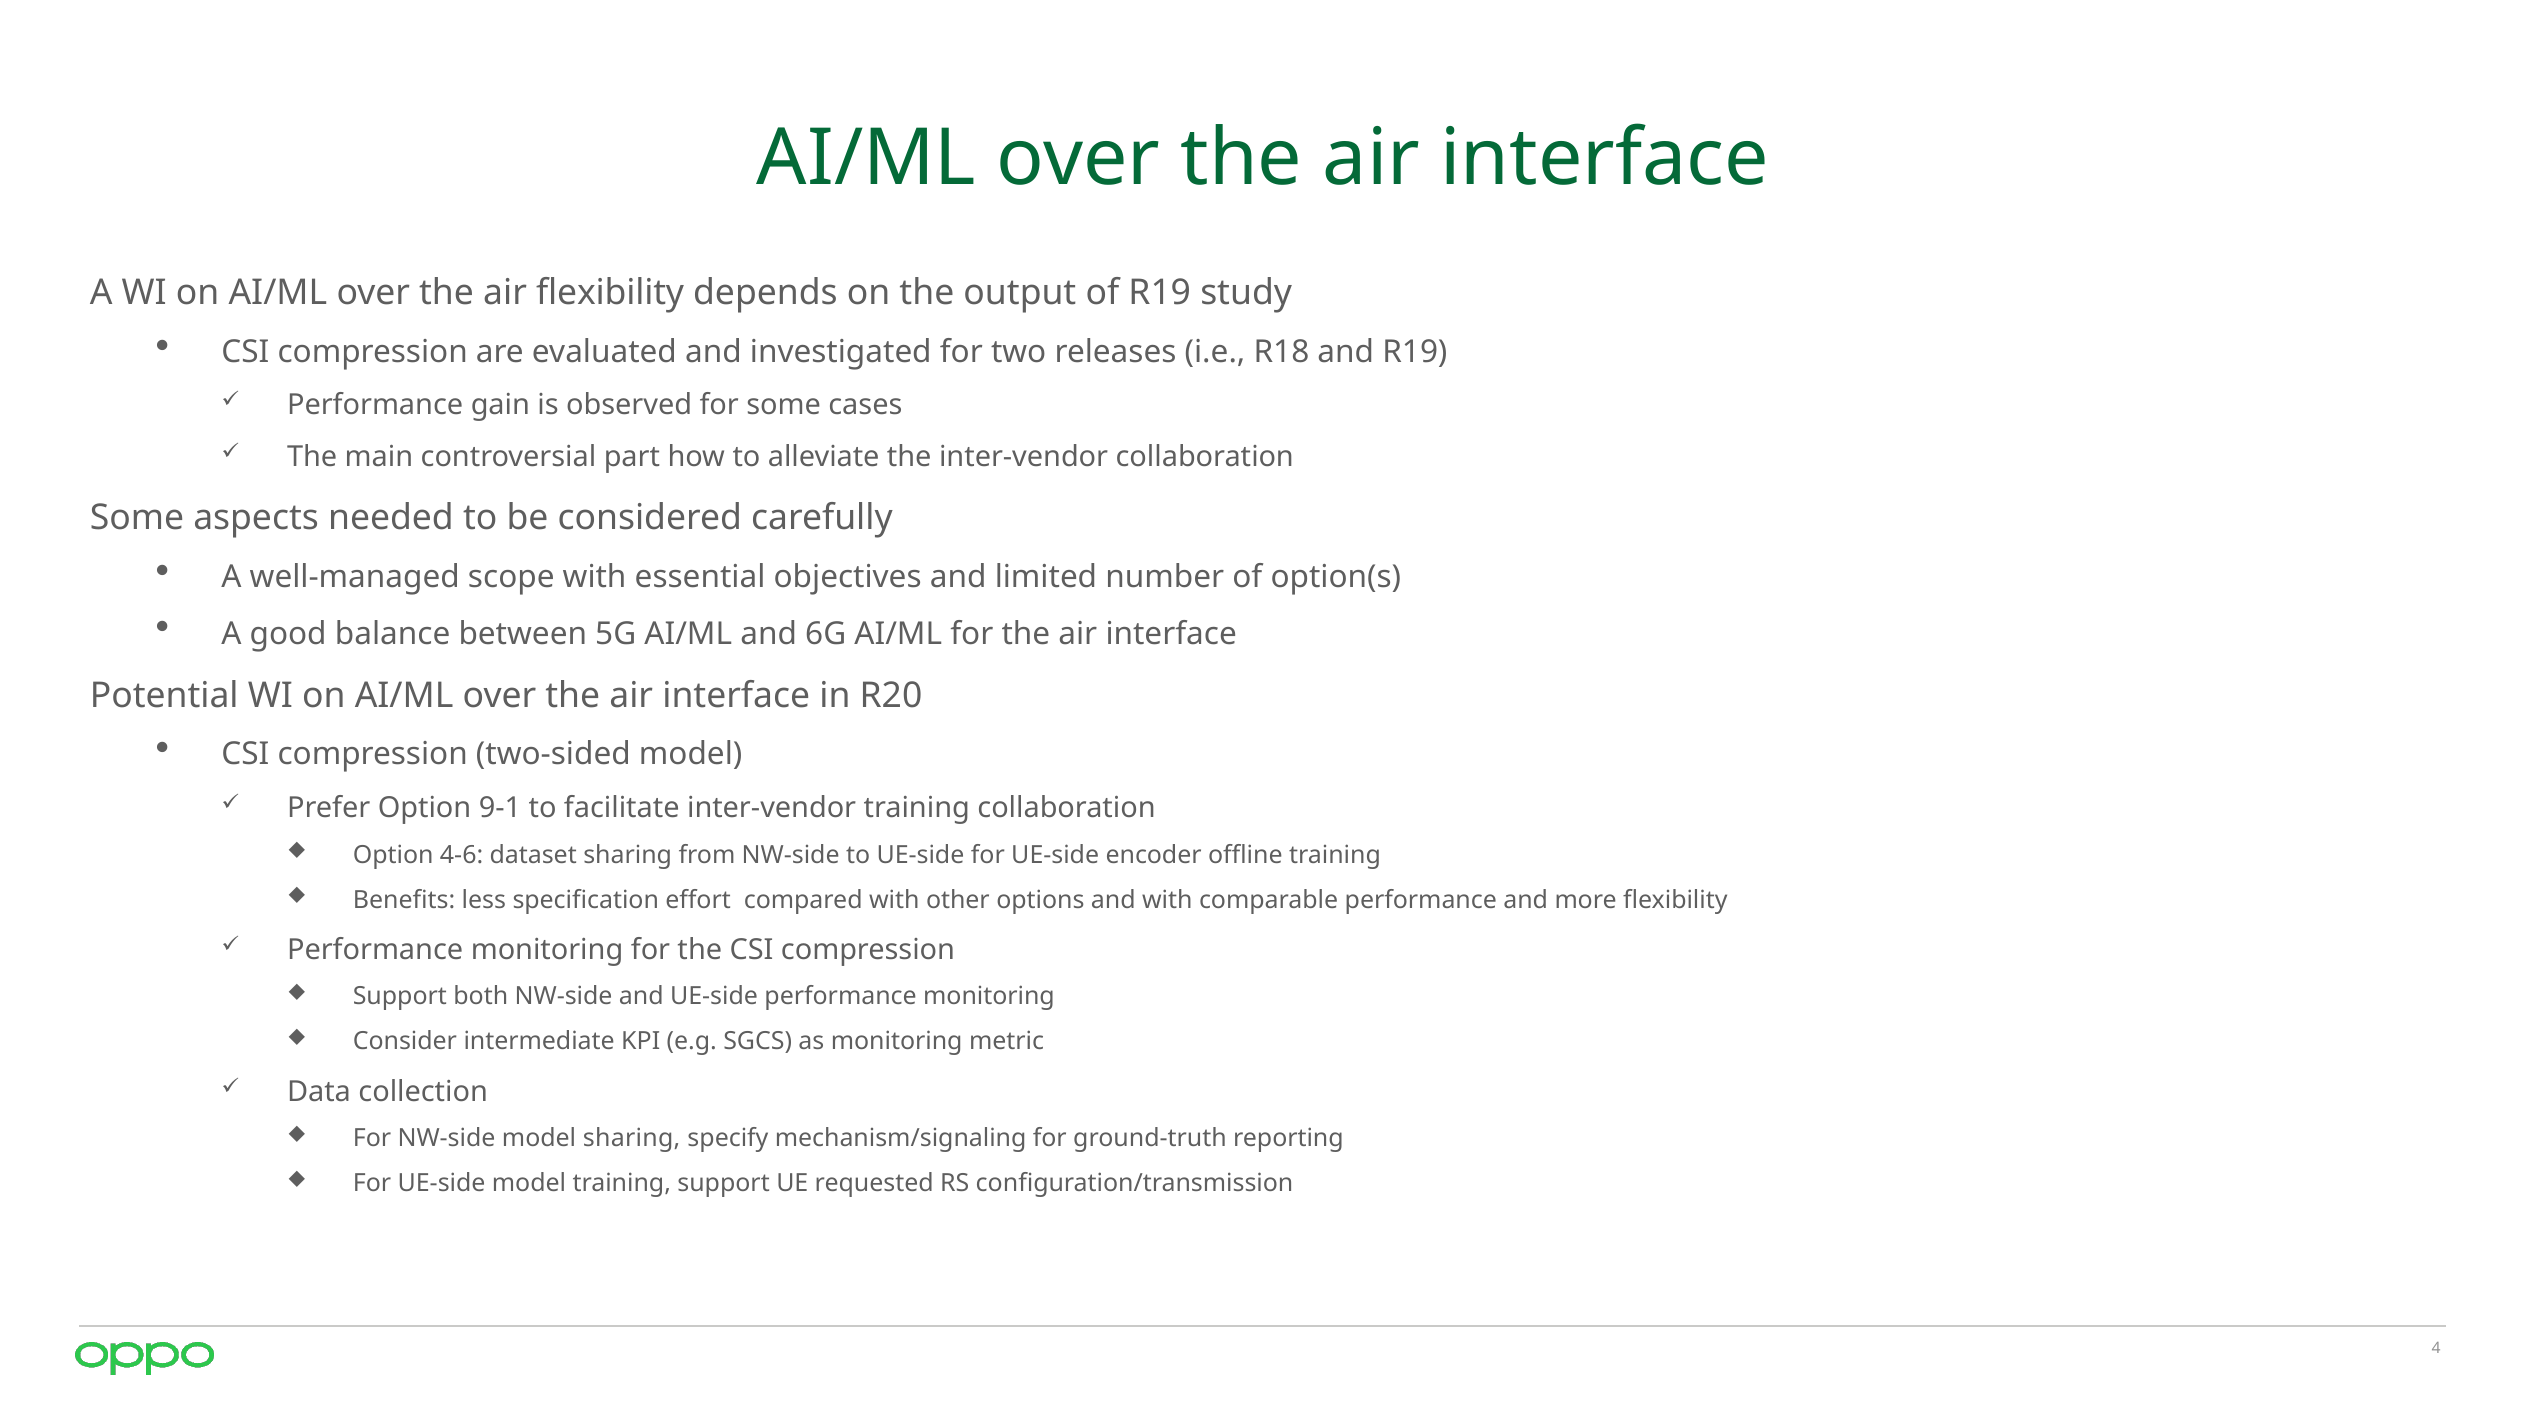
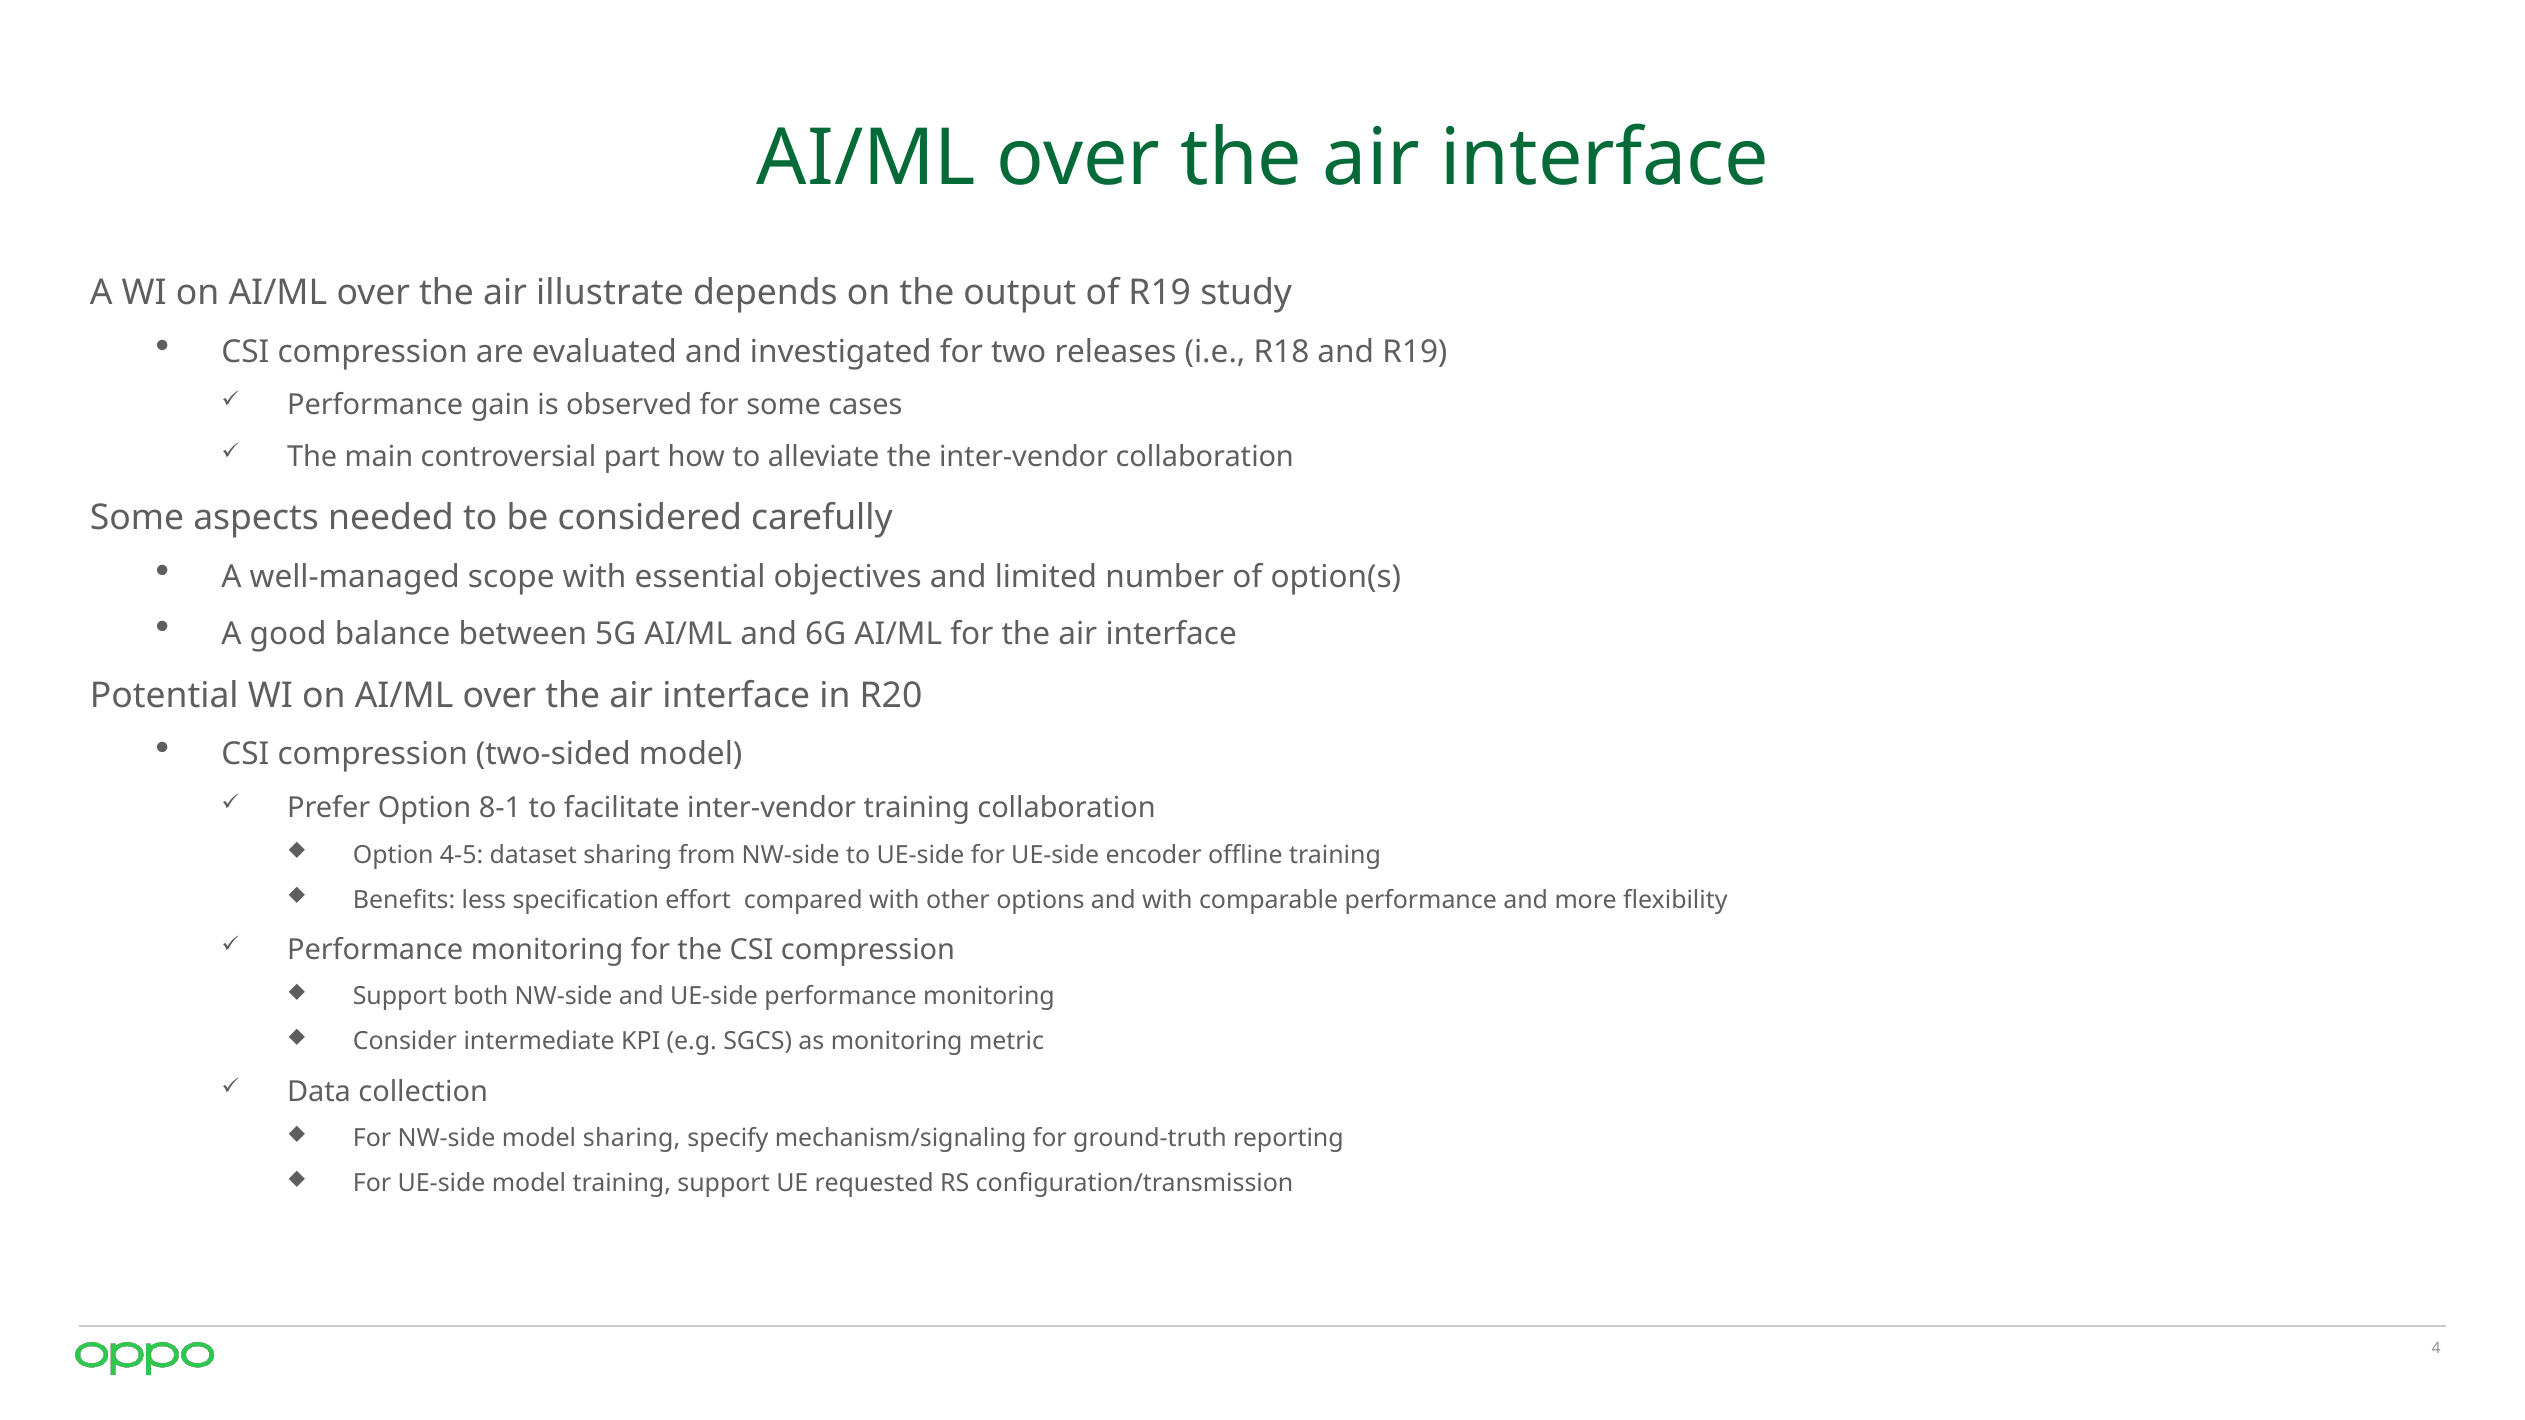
air flexibility: flexibility -> illustrate
9-1: 9-1 -> 8-1
4-6: 4-6 -> 4-5
